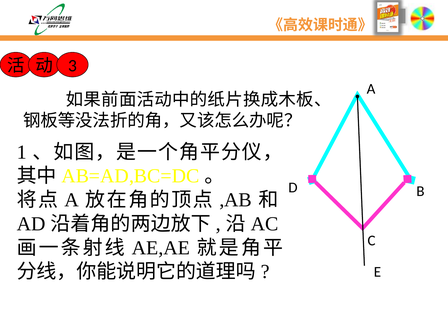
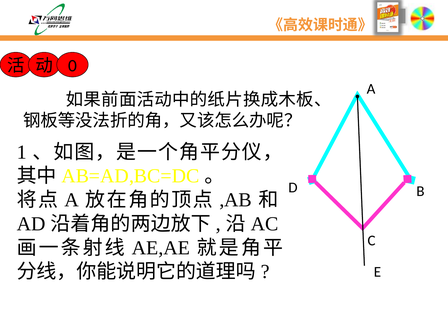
3: 3 -> 0
